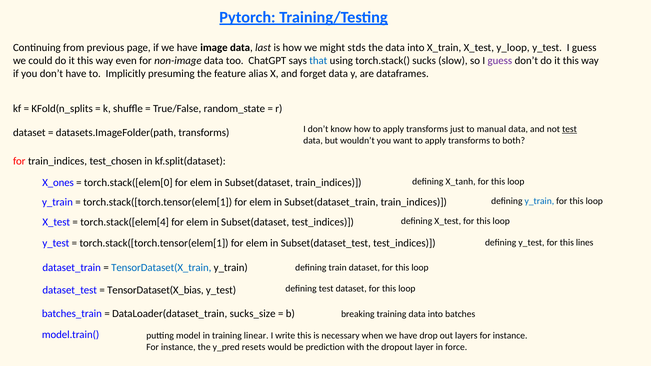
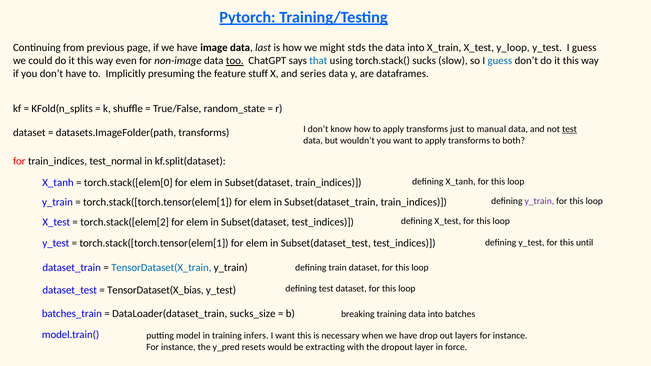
too underline: none -> present
guess at (500, 61) colour: purple -> blue
alias: alias -> stuff
forget: forget -> series
test_chosen: test_chosen -> test_normal
X_ones at (58, 183): X_ones -> X_tanh
y_train at (539, 201) colour: blue -> purple
torch.stack([elem[4: torch.stack([elem[4 -> torch.stack([elem[2
lines: lines -> until
linear: linear -> infers
I write: write -> want
prediction: prediction -> extracting
